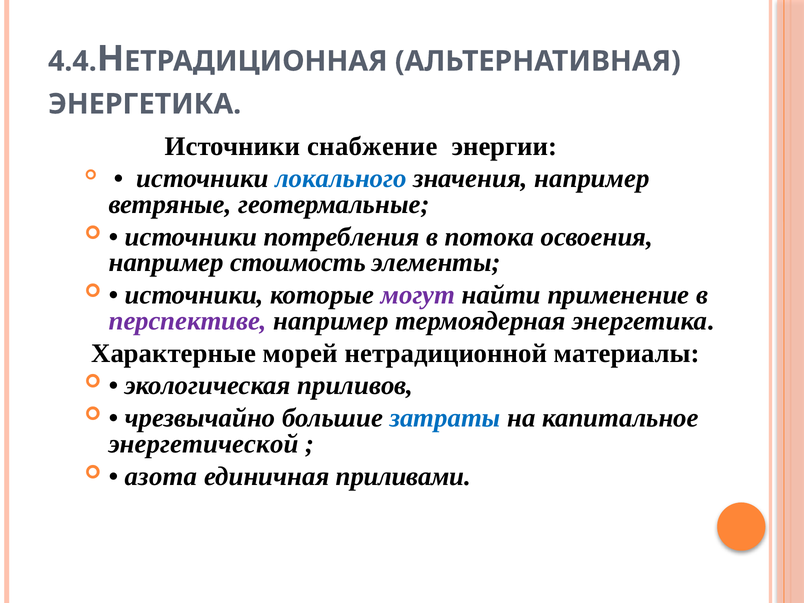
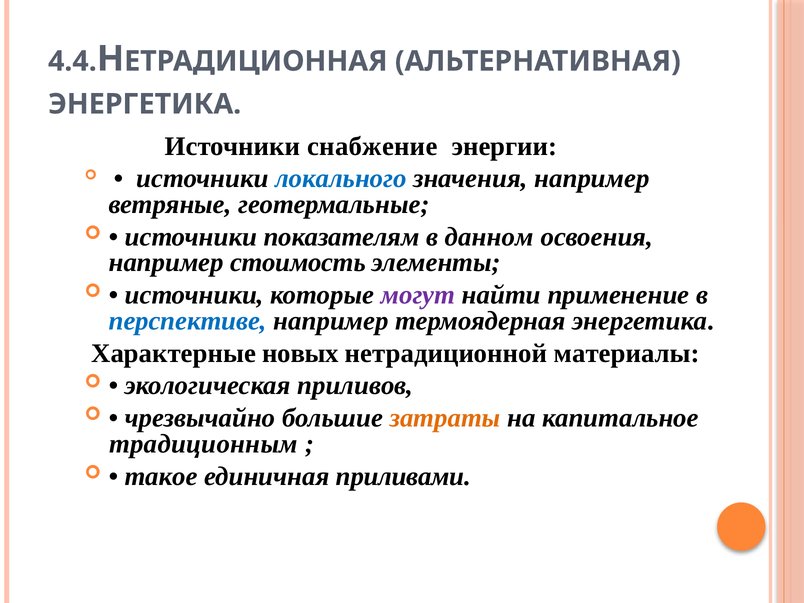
потребления: потребления -> показателям
потока: потока -> данном
перспективе colour: purple -> blue
морей: морей -> новых
затраты colour: blue -> orange
энергетической: энергетической -> традиционным
азота: азота -> такое
